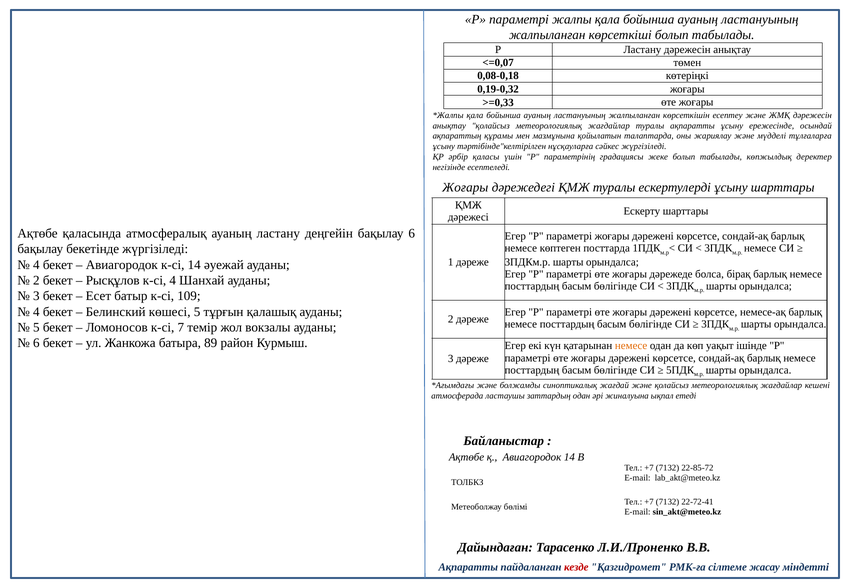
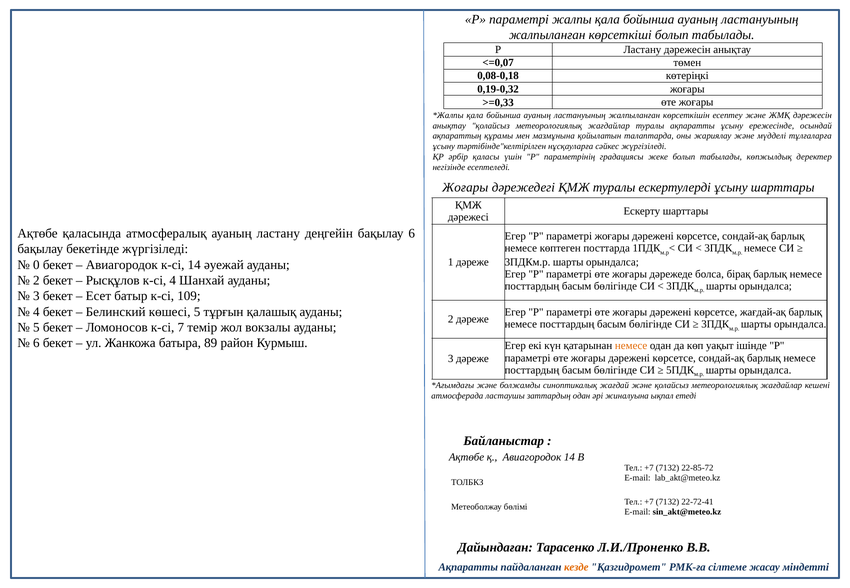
4 at (36, 265): 4 -> 0
немесе-ақ: немесе-ақ -> жағдай-ақ
кезде colour: red -> orange
